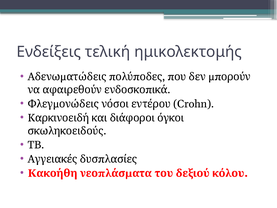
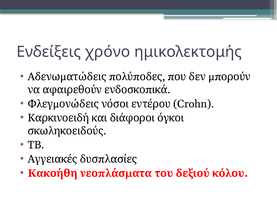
τελική: τελική -> χρόνο
